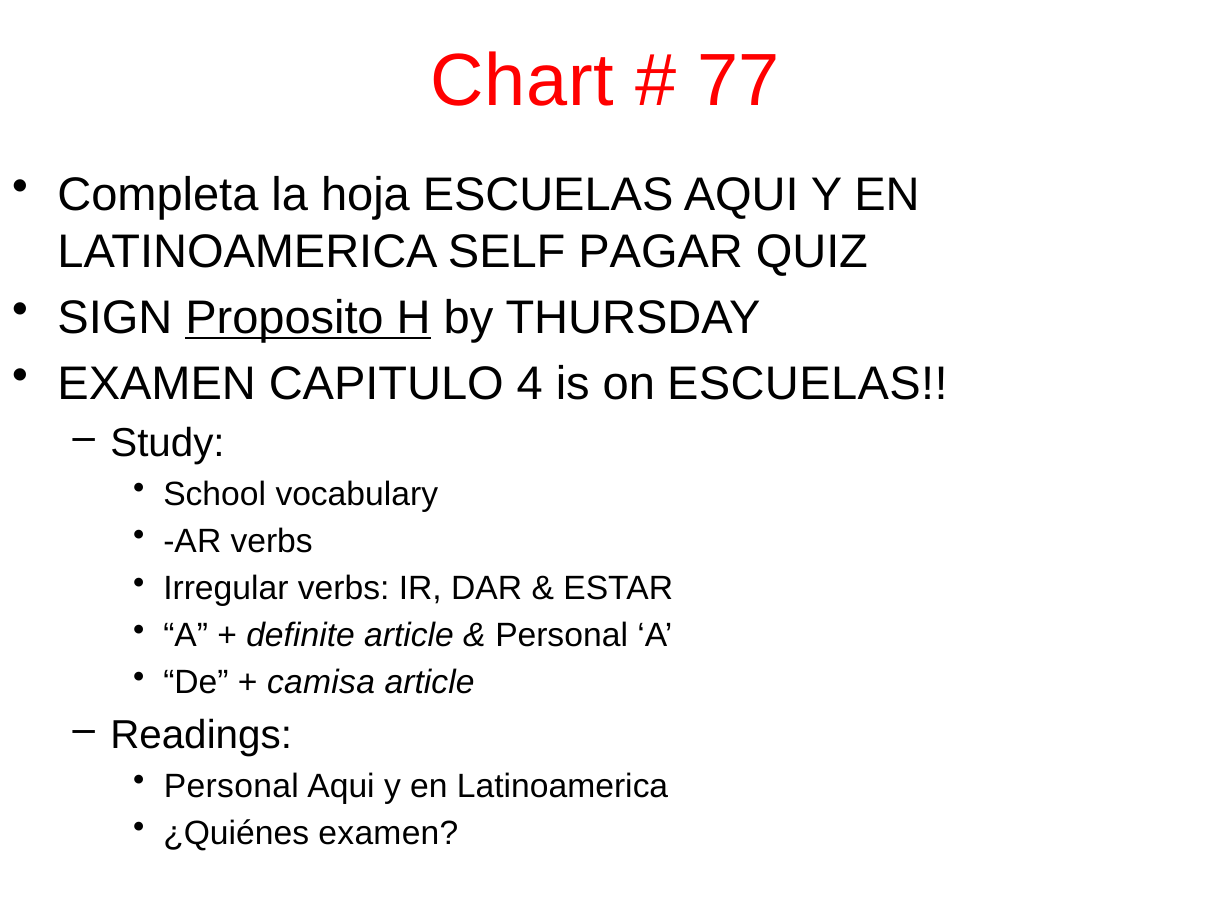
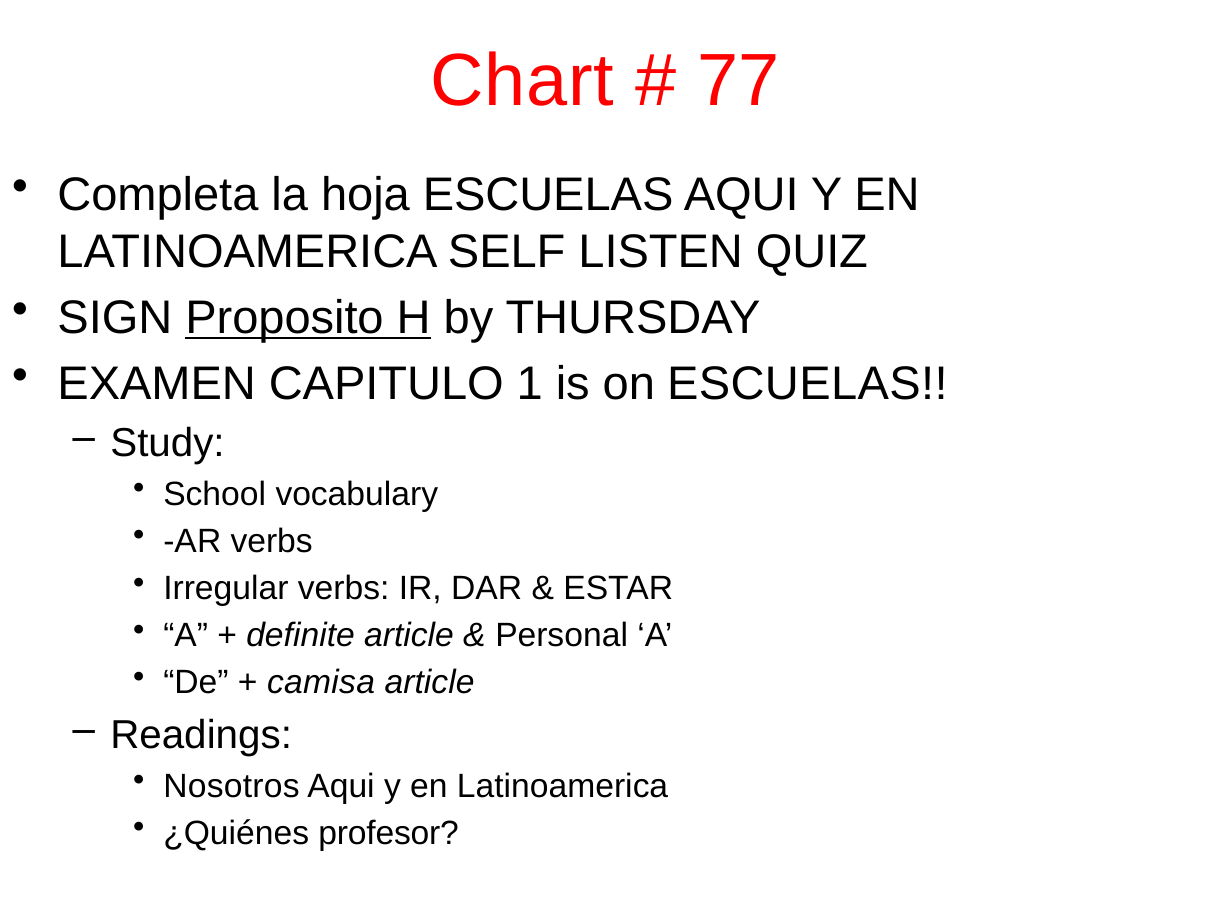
PAGAR: PAGAR -> LISTEN
4: 4 -> 1
Personal at (231, 786): Personal -> Nosotros
¿Quiénes examen: examen -> profesor
